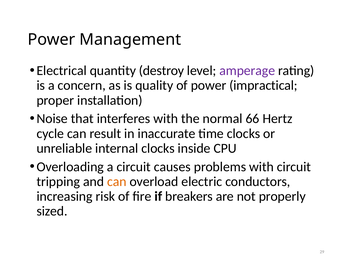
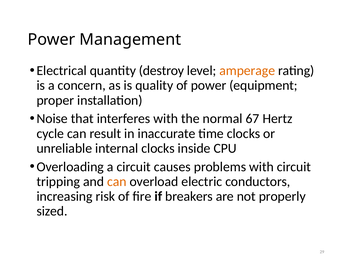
amperage colour: purple -> orange
impractical: impractical -> equipment
66: 66 -> 67
